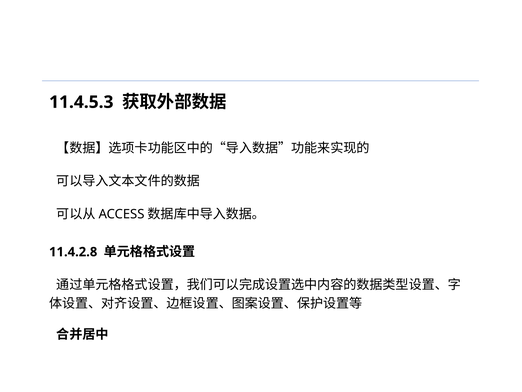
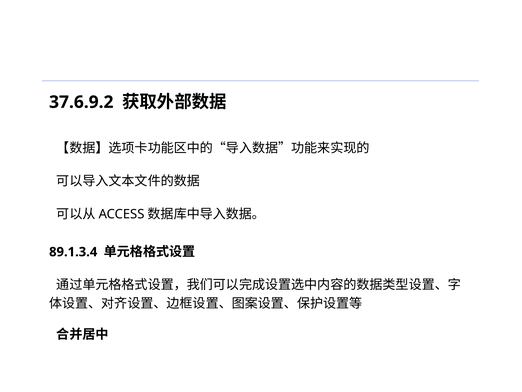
11.4.5.3: 11.4.5.3 -> 37.6.9.2
11.4.2.8: 11.4.2.8 -> 89.1.3.4
